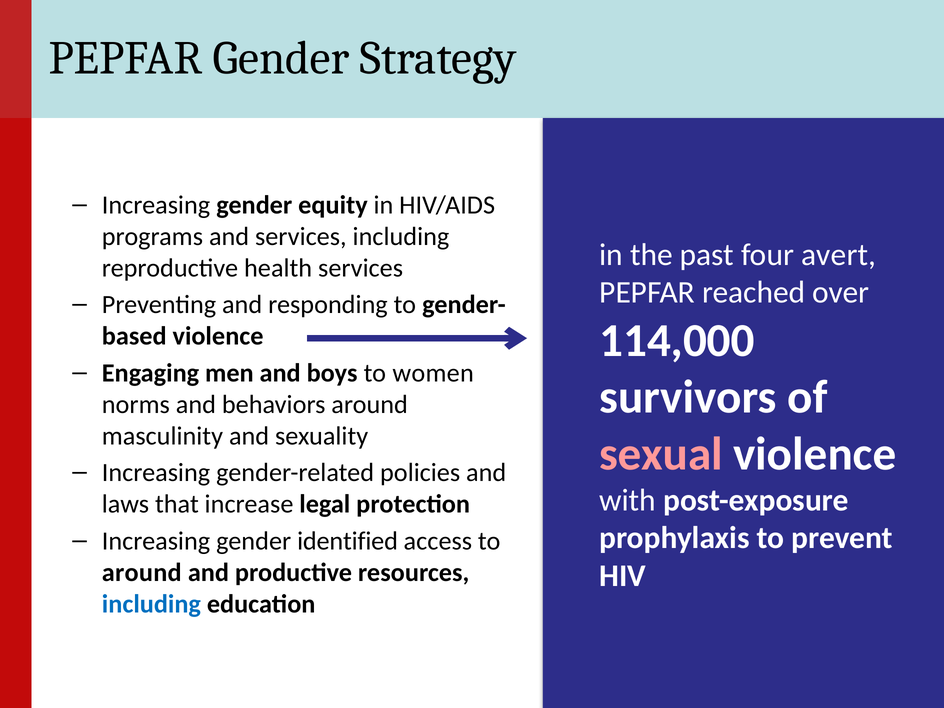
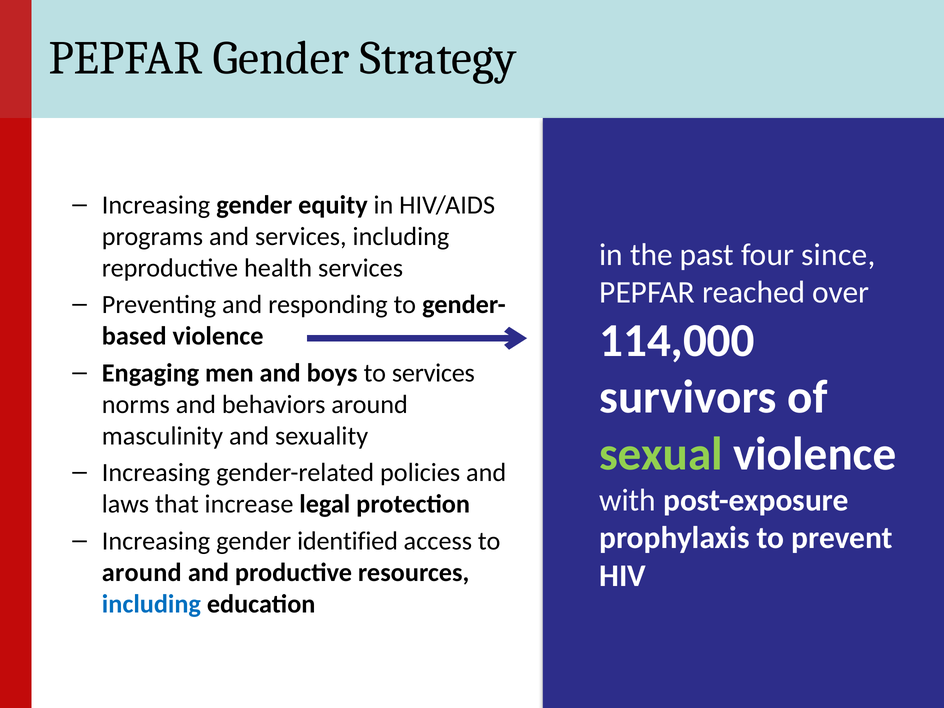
avert: avert -> since
to women: women -> services
sexual colour: pink -> light green
